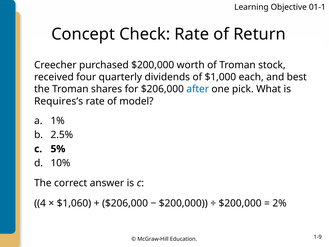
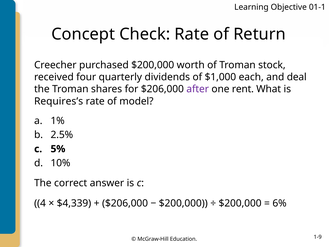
best: best -> deal
after colour: blue -> purple
pick: pick -> rent
$1,060: $1,060 -> $4,339
2%: 2% -> 6%
